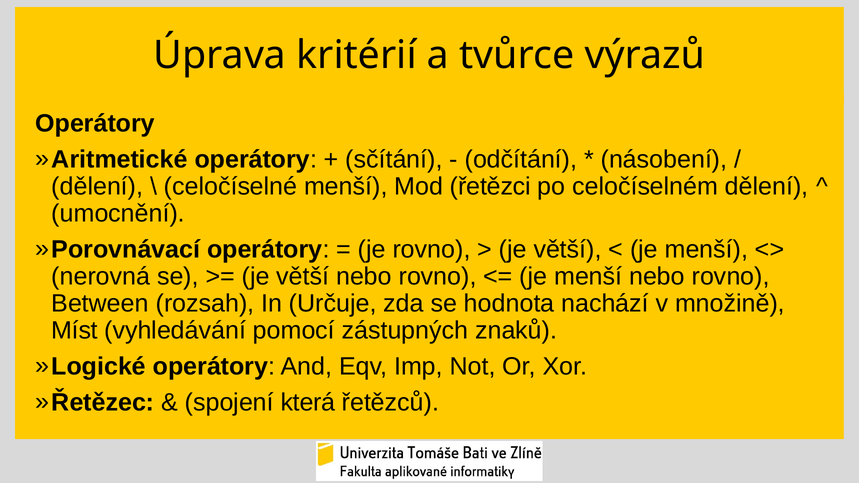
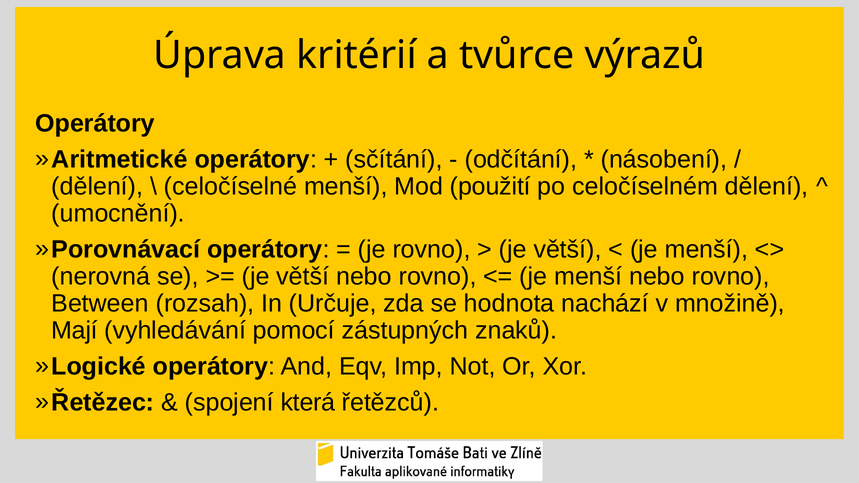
řetězci: řetězci -> použití
Míst: Míst -> Mají
